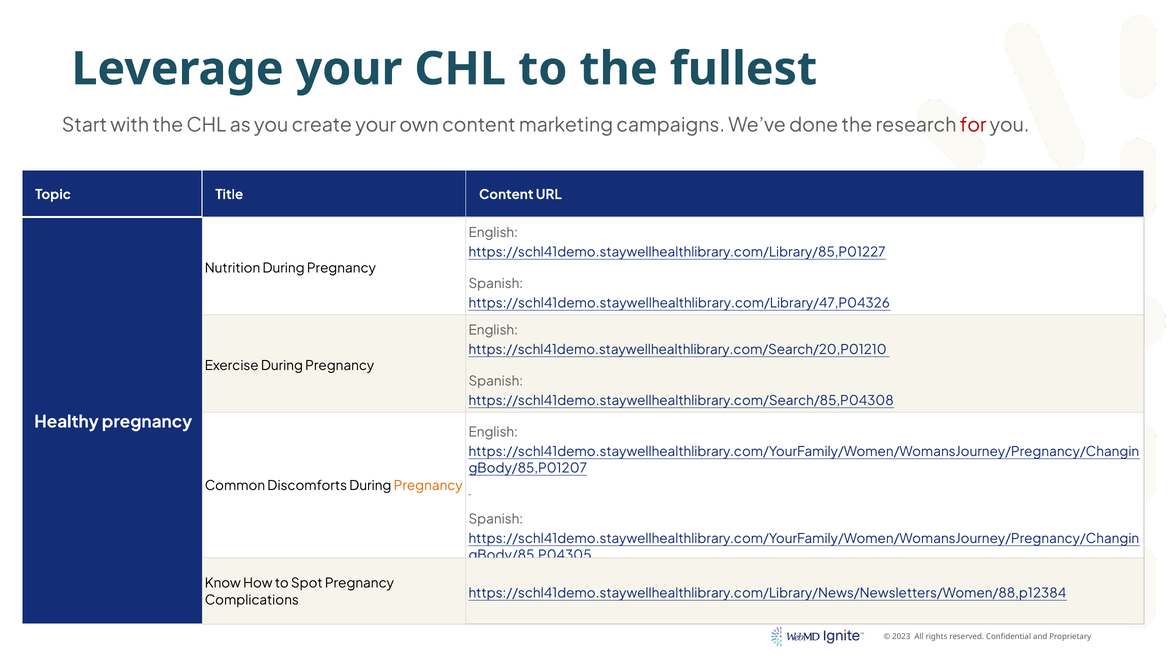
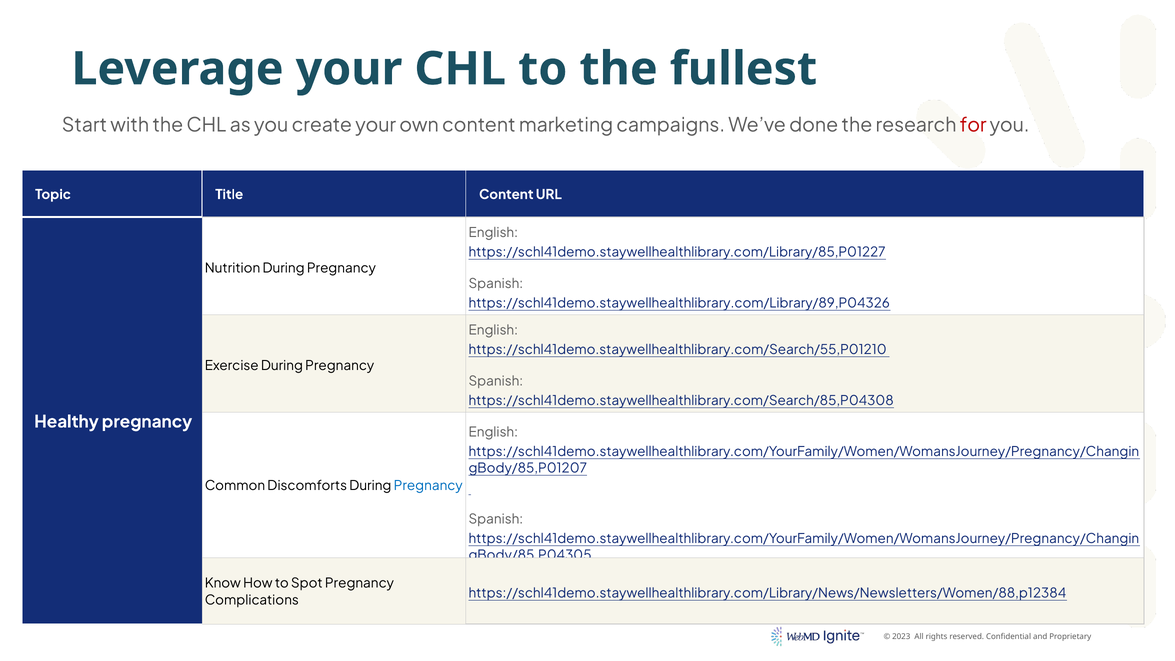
https://schl41demo.staywellhealthlibrary.com/Library/47,P04326: https://schl41demo.staywellhealthlibrary.com/Library/47,P04326 -> https://schl41demo.staywellhealthlibrary.com/Library/89,P04326
https://schl41demo.staywellhealthlibrary.com/Search/20,P01210: https://schl41demo.staywellhealthlibrary.com/Search/20,P01210 -> https://schl41demo.staywellhealthlibrary.com/Search/55,P01210
Pregnancy at (428, 486) colour: orange -> blue
